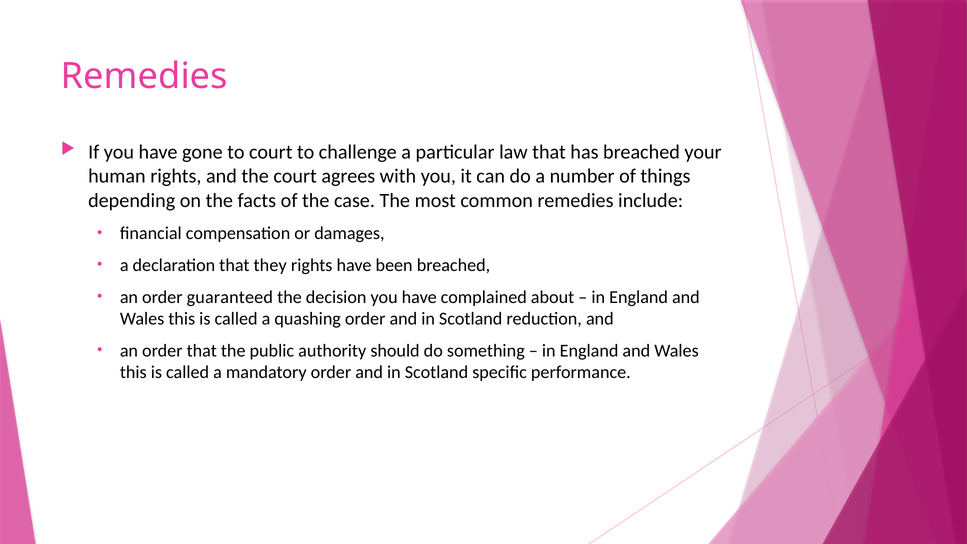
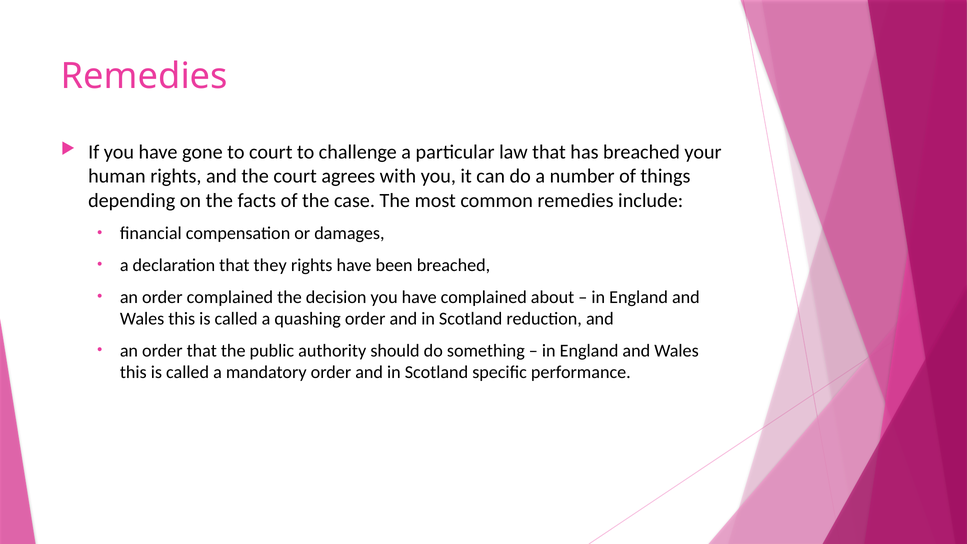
order guaranteed: guaranteed -> complained
